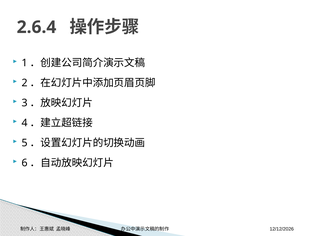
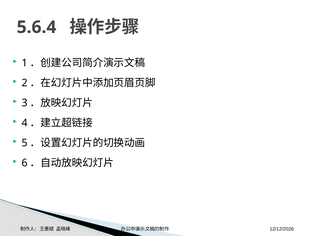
2.6.4: 2.6.4 -> 5.6.4
